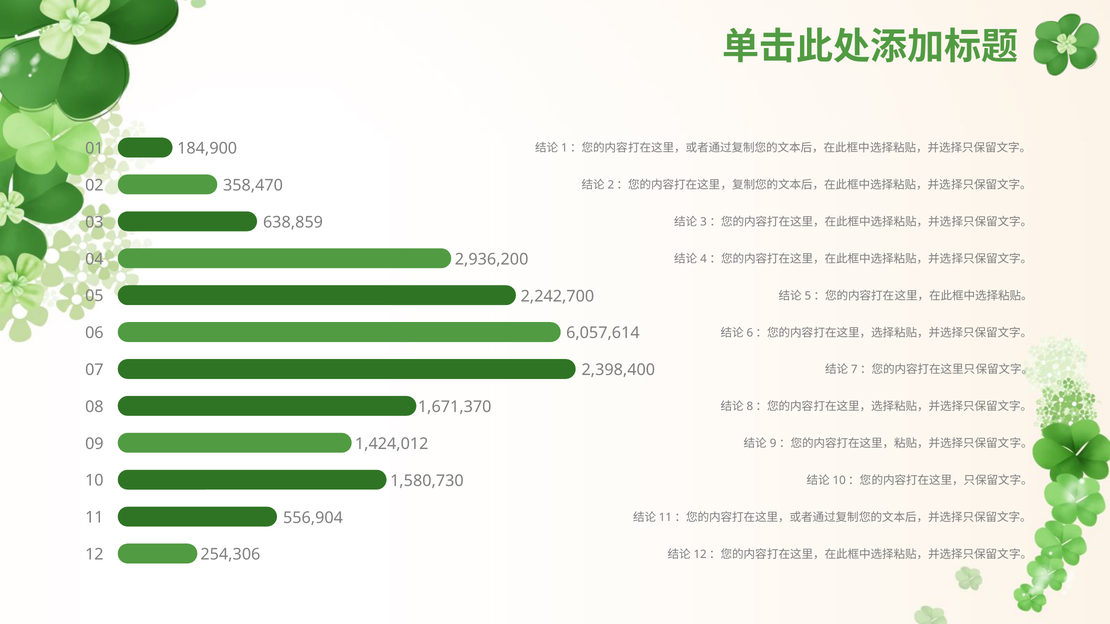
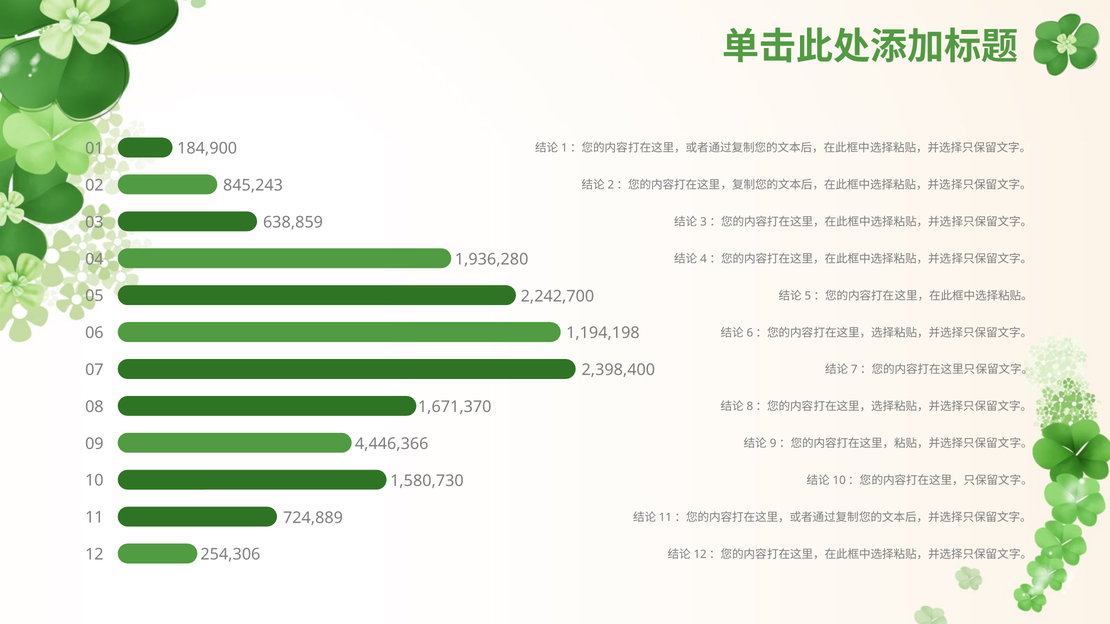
358,470: 358,470 -> 845,243
2,936,200: 2,936,200 -> 1,936,280
6,057,614: 6,057,614 -> 1,194,198
1,424,012: 1,424,012 -> 4,446,366
556,904: 556,904 -> 724,889
